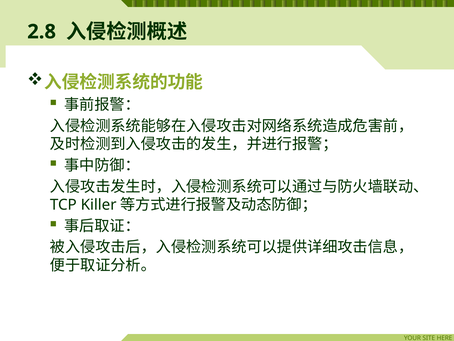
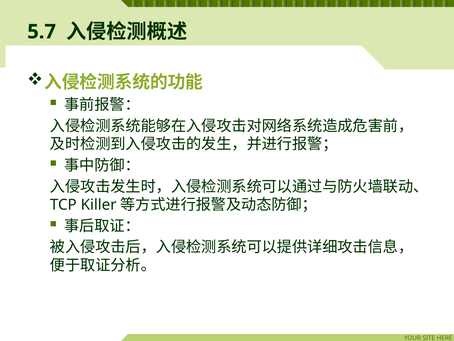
2.8: 2.8 -> 5.7
